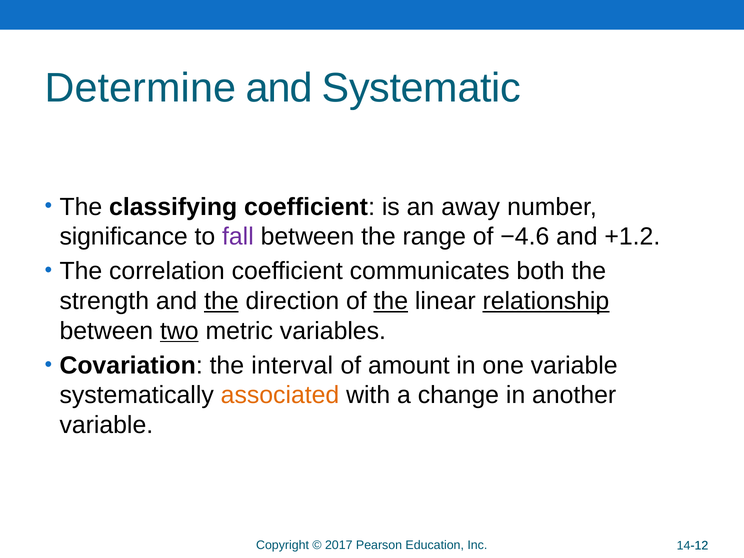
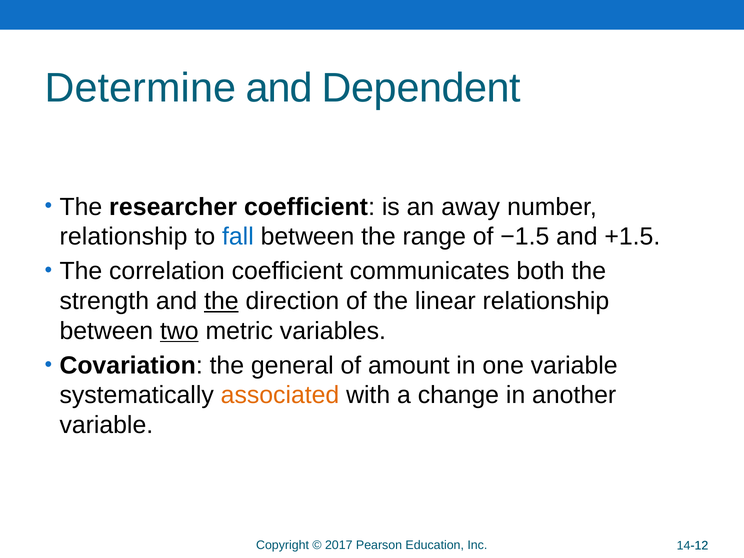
Systematic: Systematic -> Dependent
classifying: classifying -> researcher
significance at (124, 237): significance -> relationship
fall colour: purple -> blue
−4.6: −4.6 -> −1.5
+1.2: +1.2 -> +1.5
the at (391, 301) underline: present -> none
relationship at (546, 301) underline: present -> none
interval: interval -> general
